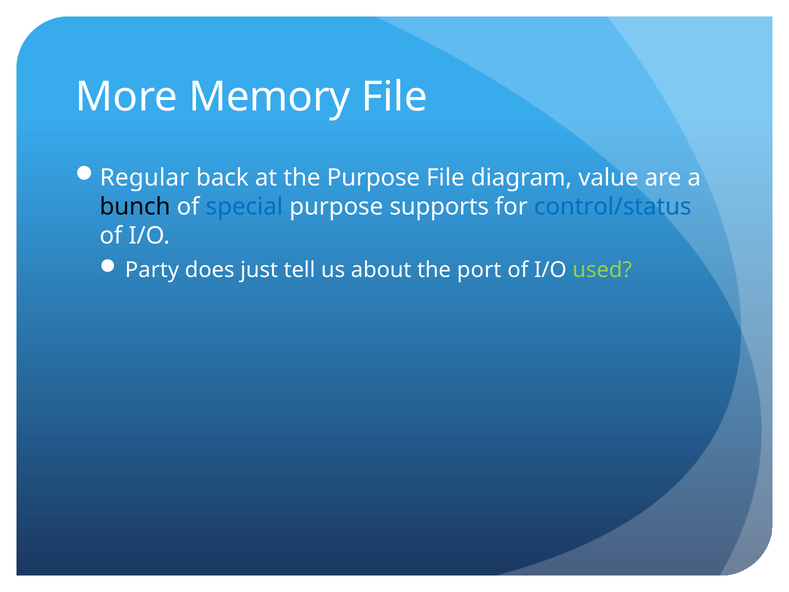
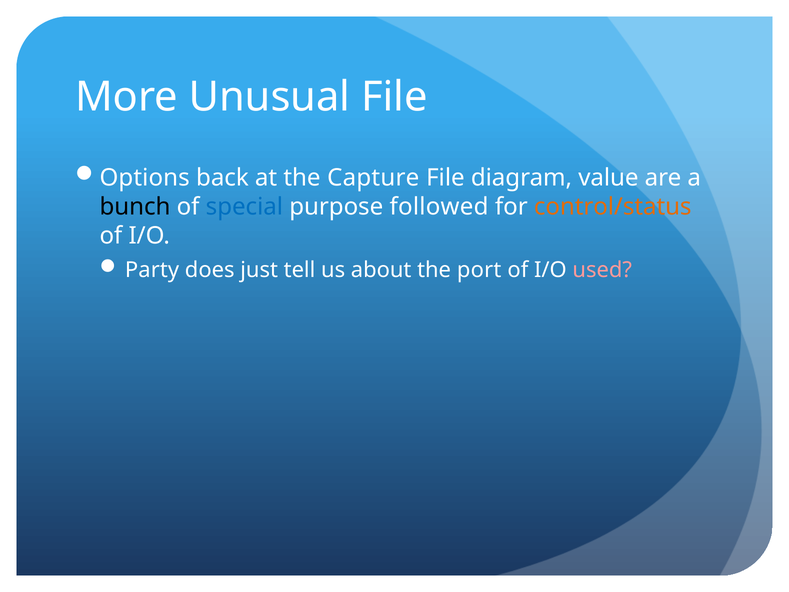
Memory: Memory -> Unusual
Regular: Regular -> Options
the Purpose: Purpose -> Capture
supports: supports -> followed
control/status colour: blue -> orange
used colour: light green -> pink
